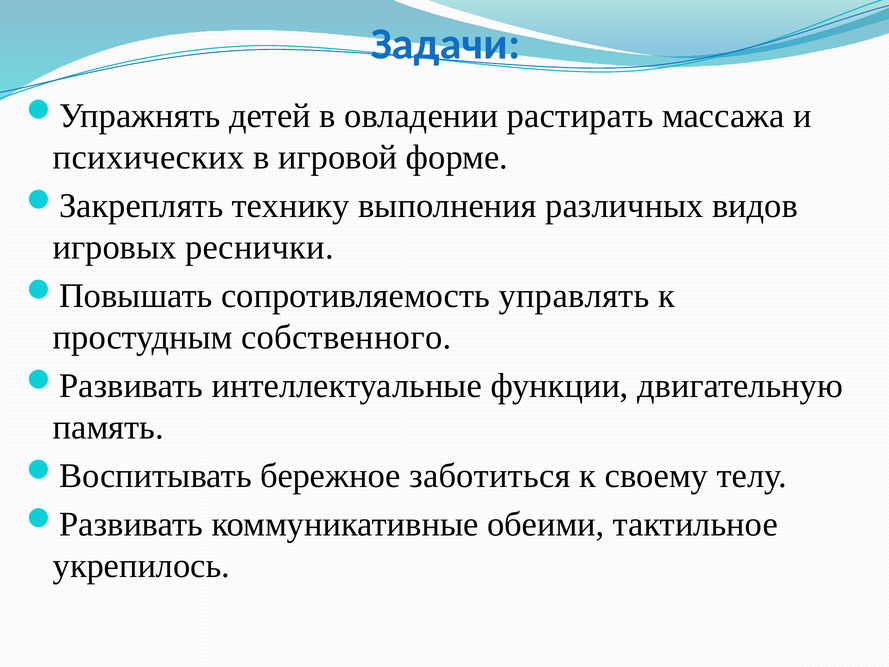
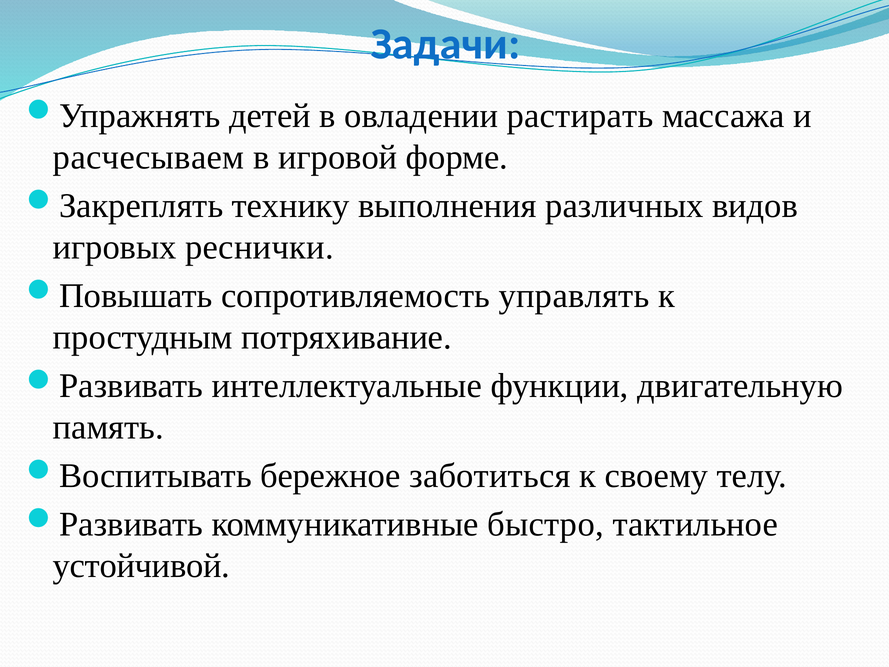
психических: психических -> расчесываем
собственного: собственного -> потряхивание
обеими: обеими -> быстро
укрепилось: укрепилось -> устойчивой
